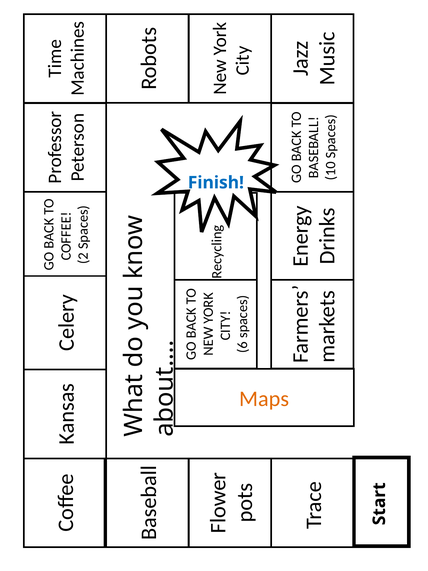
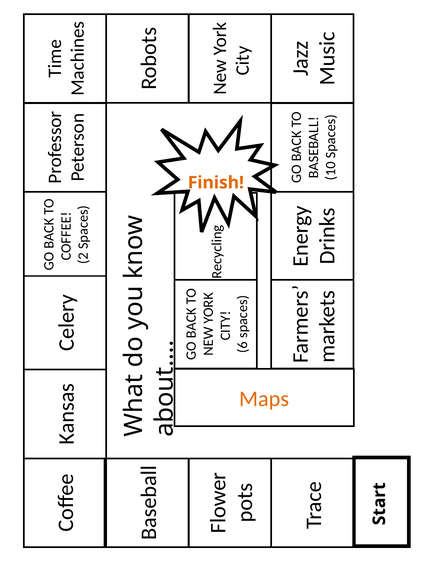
Finish colour: blue -> orange
